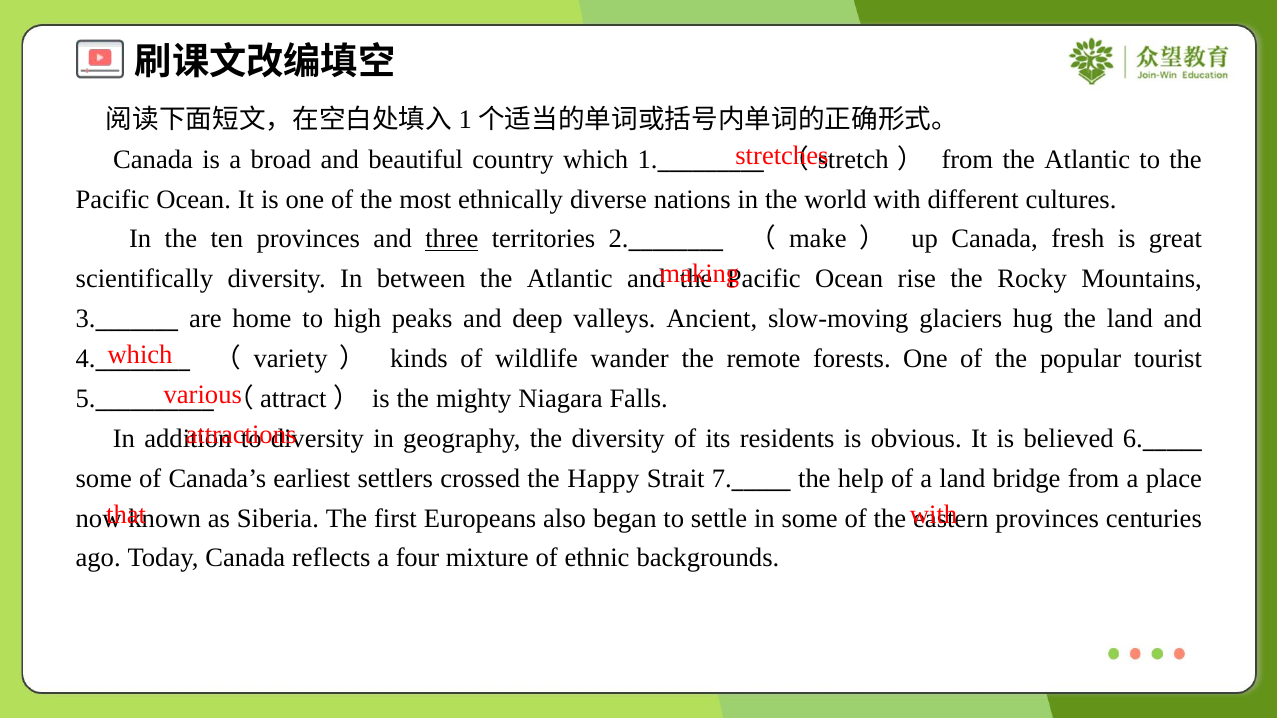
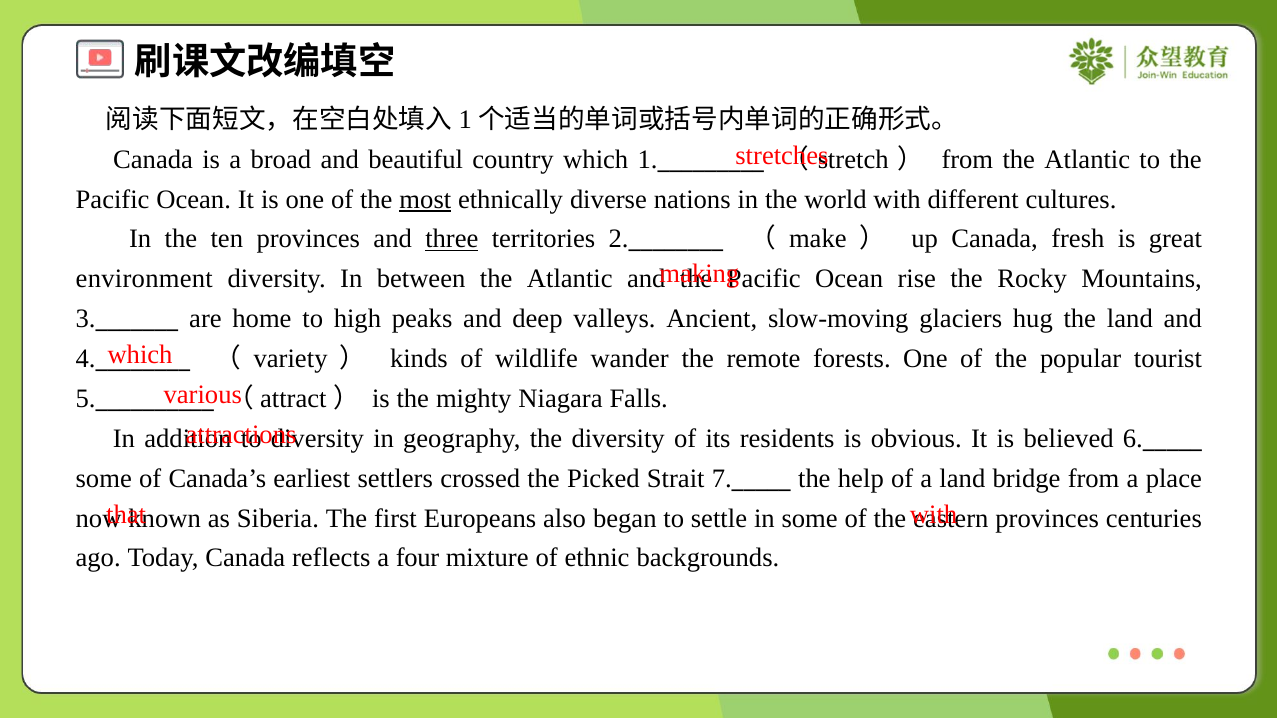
most underline: none -> present
scientifically: scientifically -> environment
Happy: Happy -> Picked
